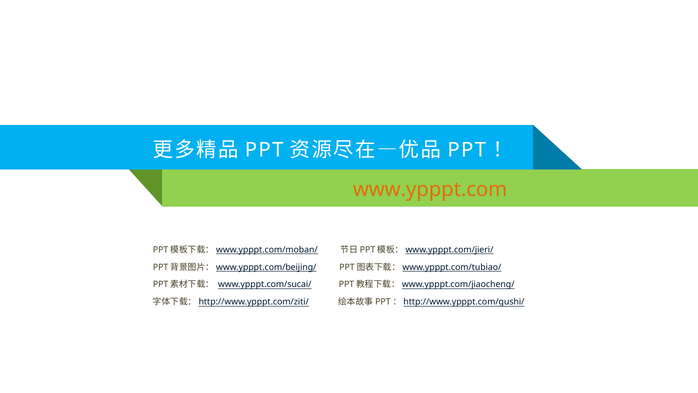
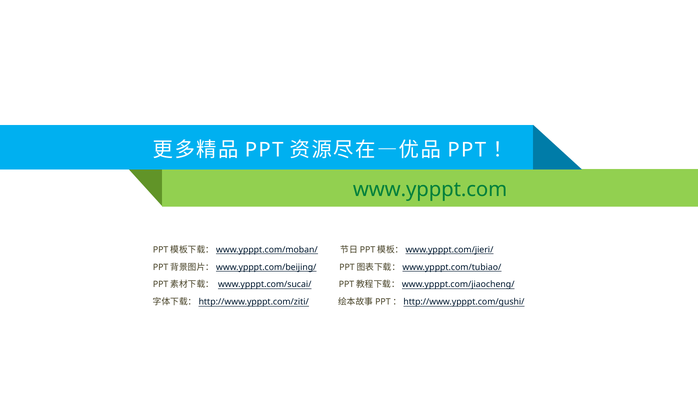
www.ypppt.com colour: orange -> green
